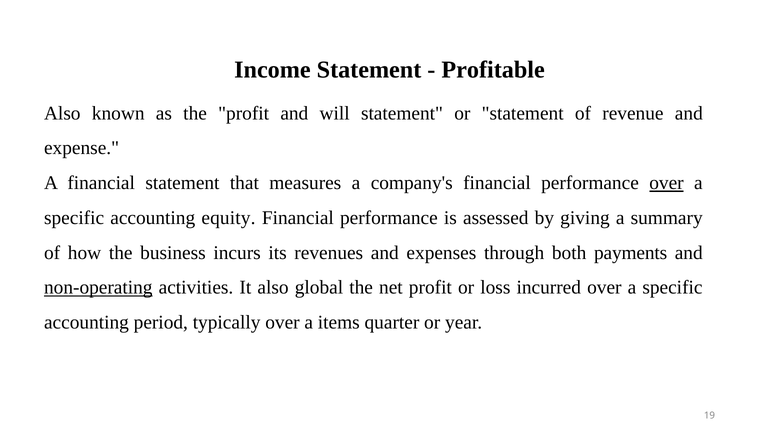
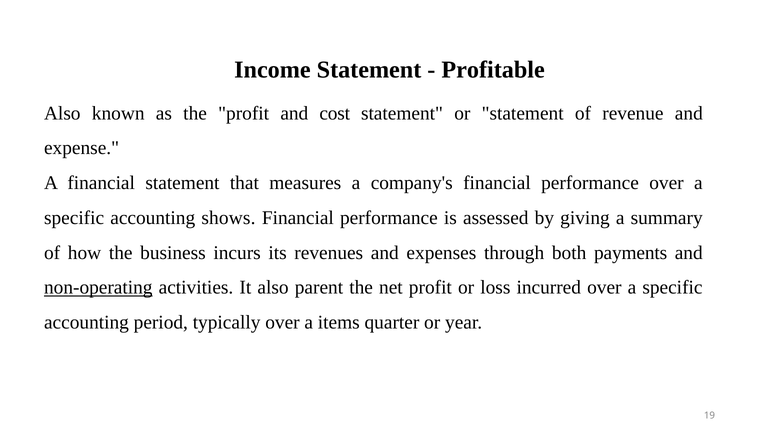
will: will -> cost
over at (666, 183) underline: present -> none
equity: equity -> shows
global: global -> parent
